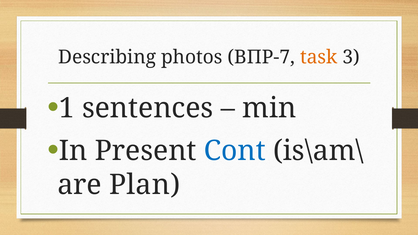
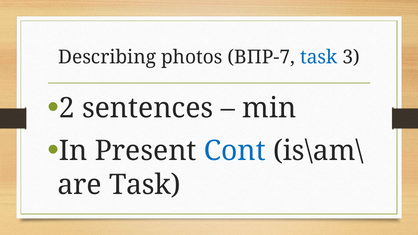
task at (319, 57) colour: orange -> blue
1: 1 -> 2
Plan at (145, 185): Plan -> Task
